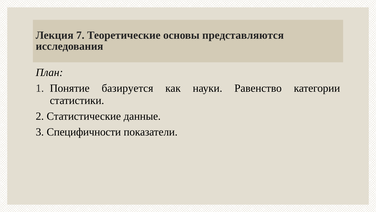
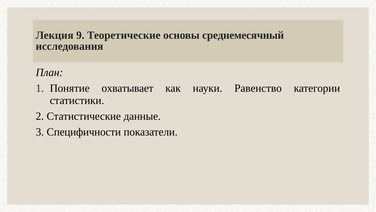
7: 7 -> 9
представляются: представляются -> среднемесячный
базируется: базируется -> охватывает
